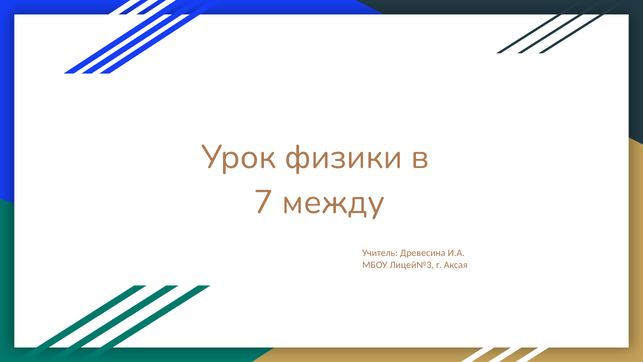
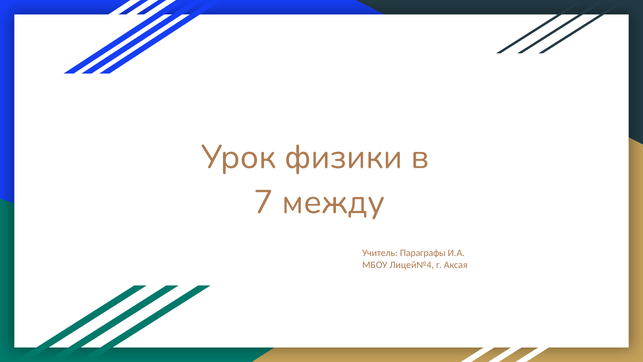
Древесина: Древесина -> Параграфы
Лицей№3: Лицей№3 -> Лицей№4
